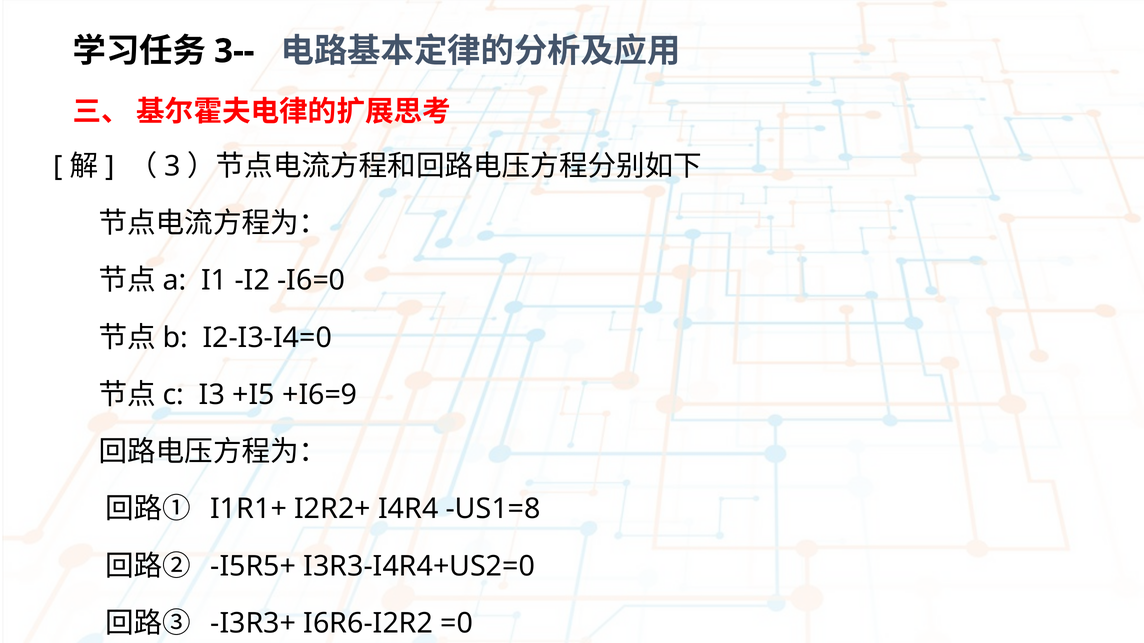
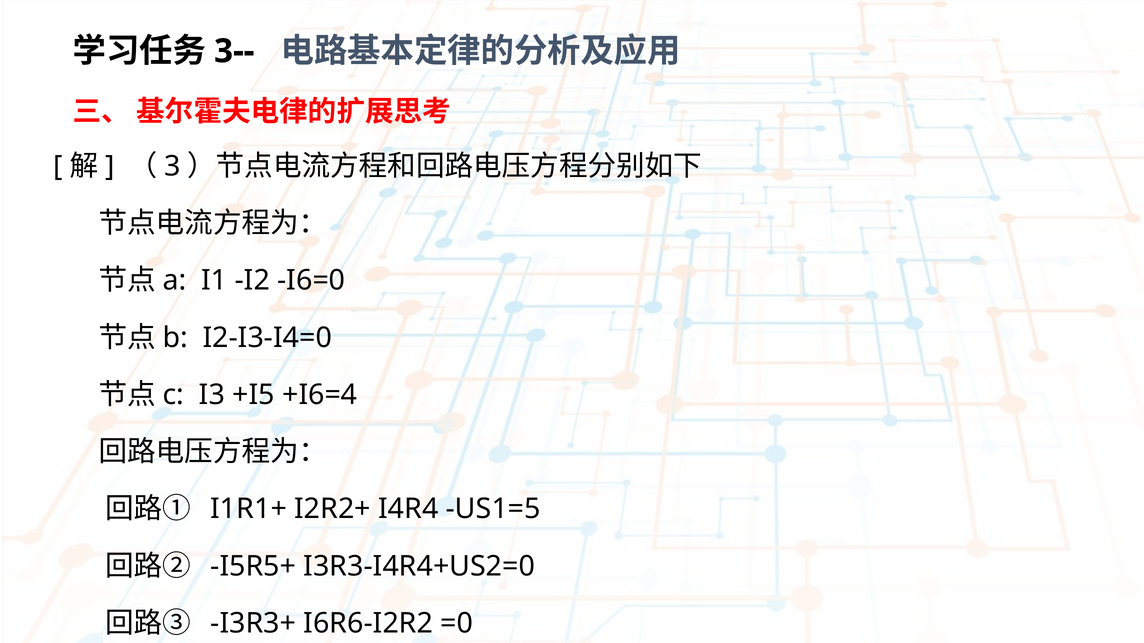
+I6=9: +I6=9 -> +I6=4
US1=8: US1=8 -> US1=5
